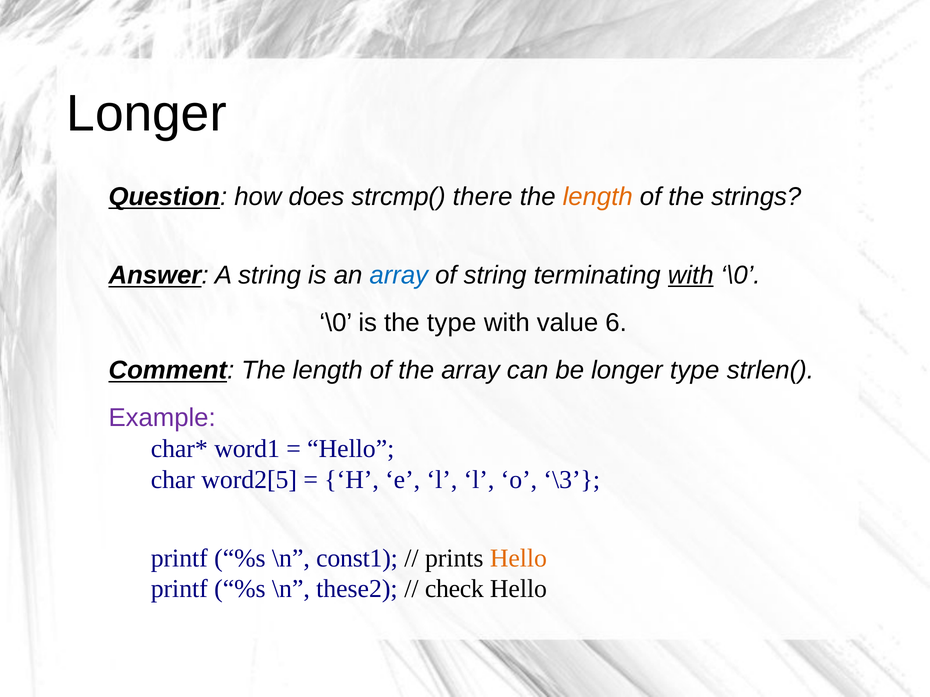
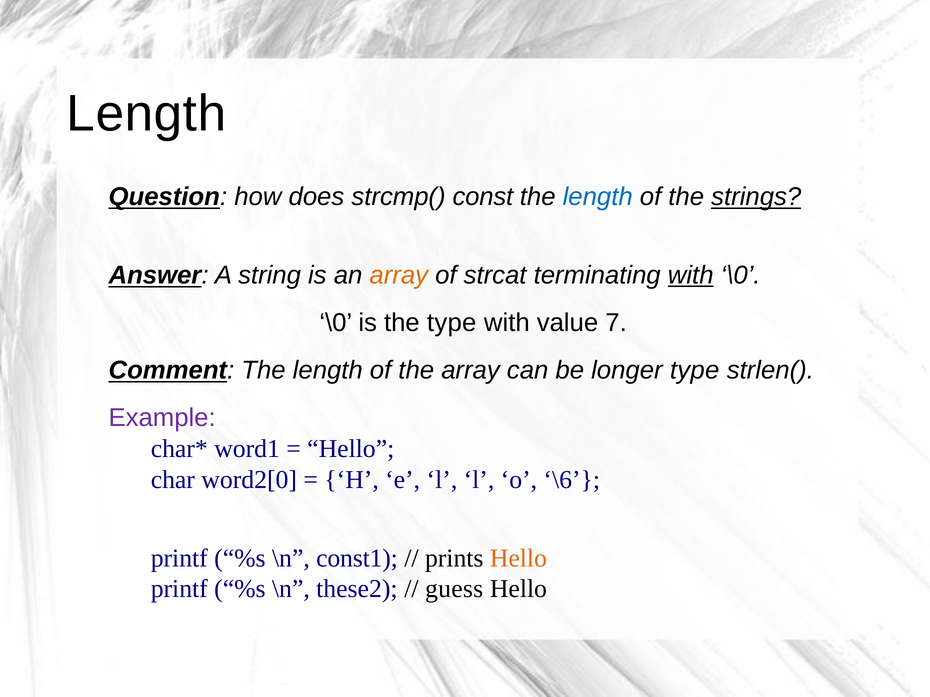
Longer at (147, 114): Longer -> Length
there: there -> const
length at (598, 197) colour: orange -> blue
strings underline: none -> present
array at (399, 276) colour: blue -> orange
of string: string -> strcat
6: 6 -> 7
word2[5: word2[5 -> word2[0
\3: \3 -> \6
check: check -> guess
